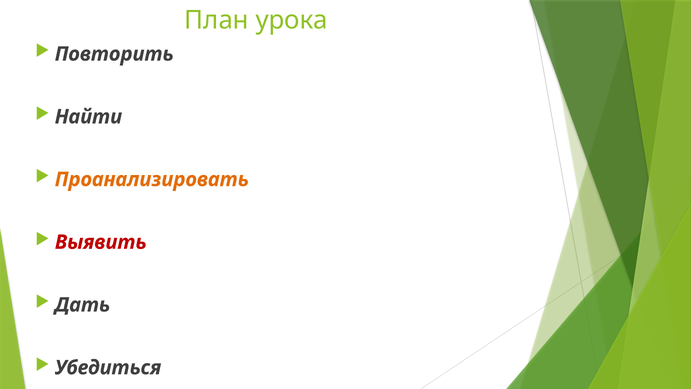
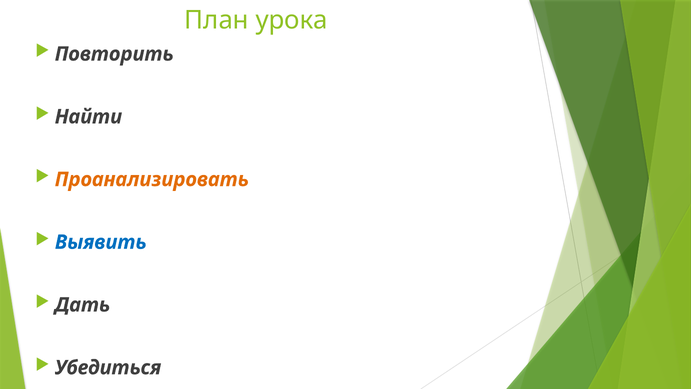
Выявить colour: red -> blue
